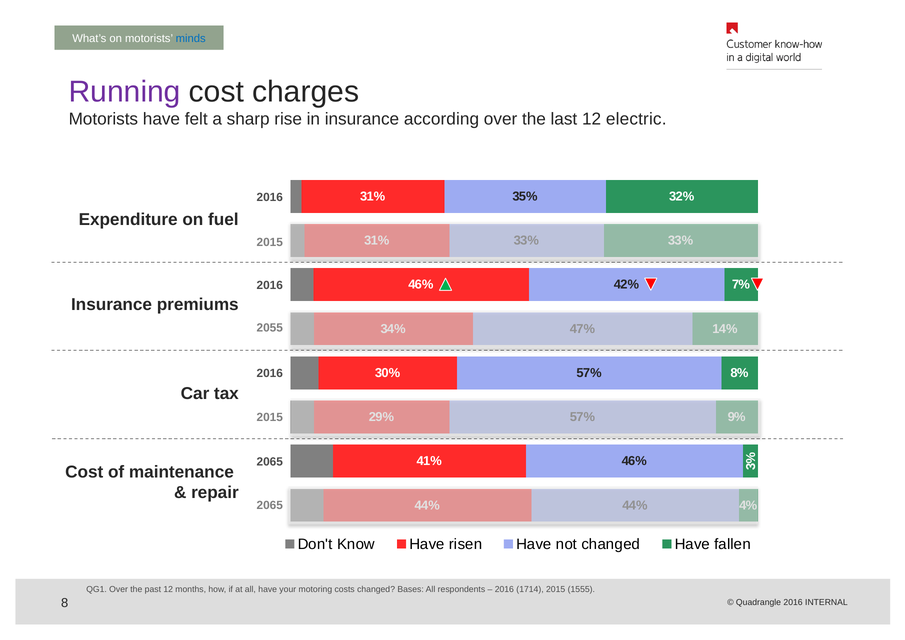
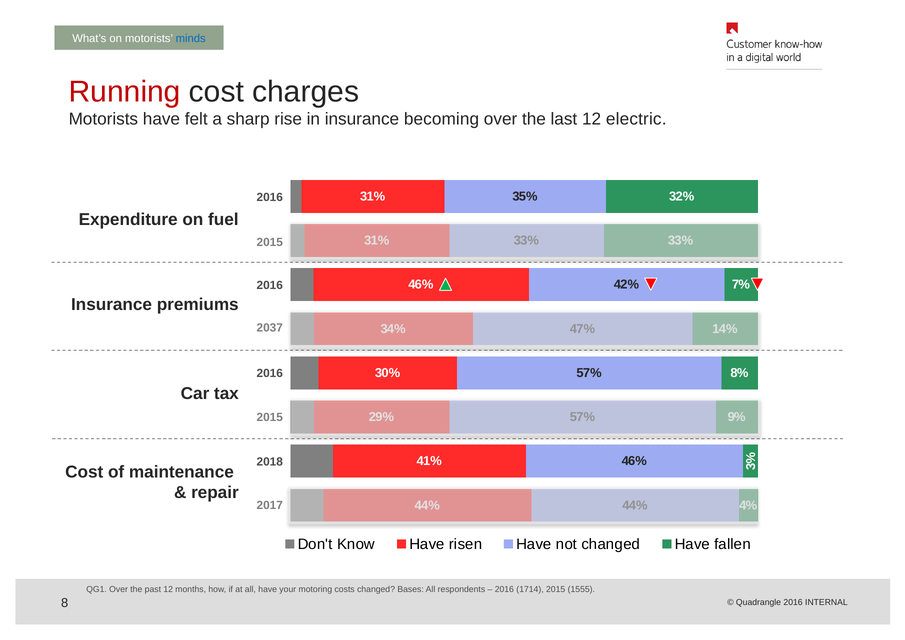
Running colour: purple -> red
according: according -> becoming
2055: 2055 -> 2037
2065 at (270, 462): 2065 -> 2018
2065 at (270, 506): 2065 -> 2017
